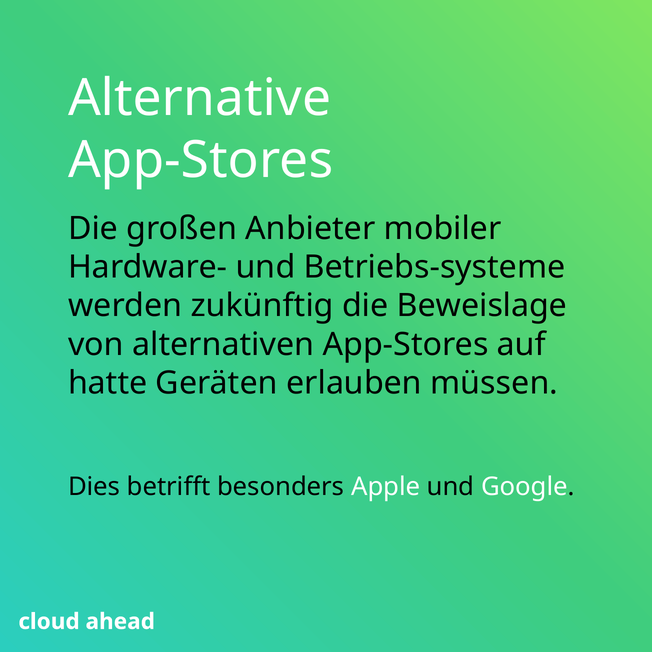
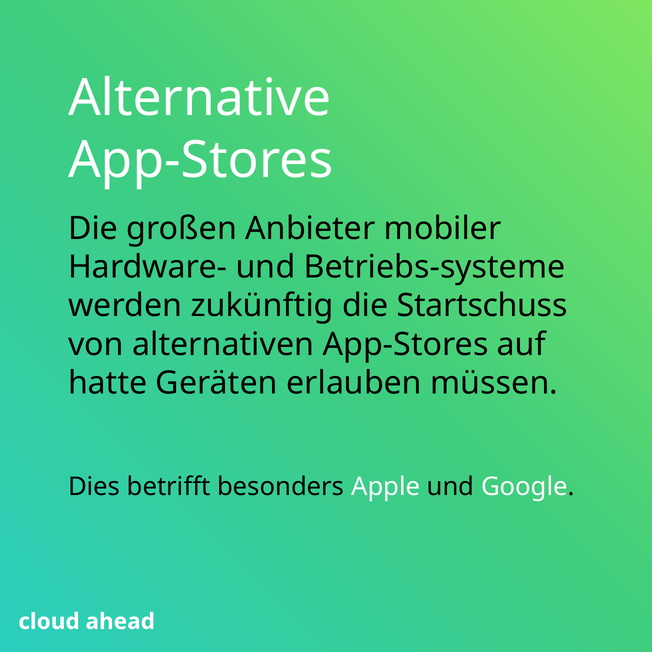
Beweislage: Beweislage -> Startschuss
